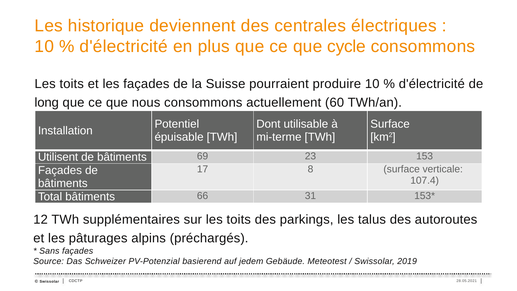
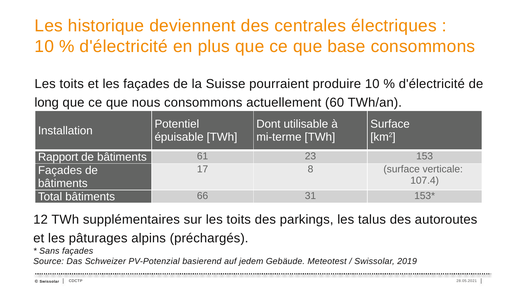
cycle: cycle -> base
Utilisent: Utilisent -> Rapport
69: 69 -> 61
